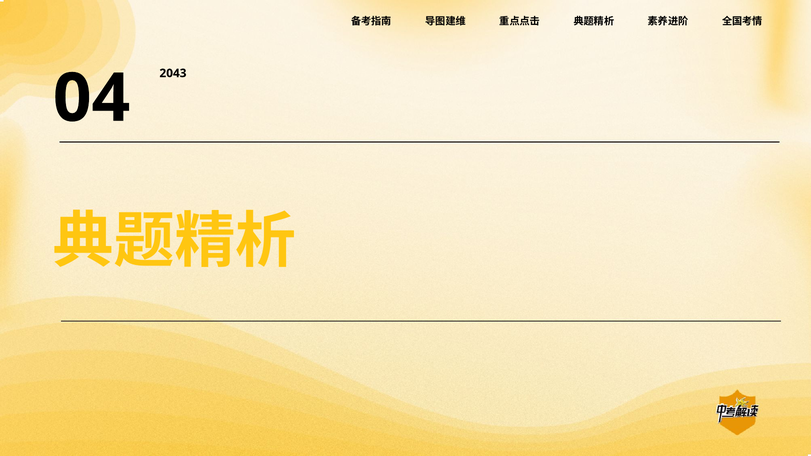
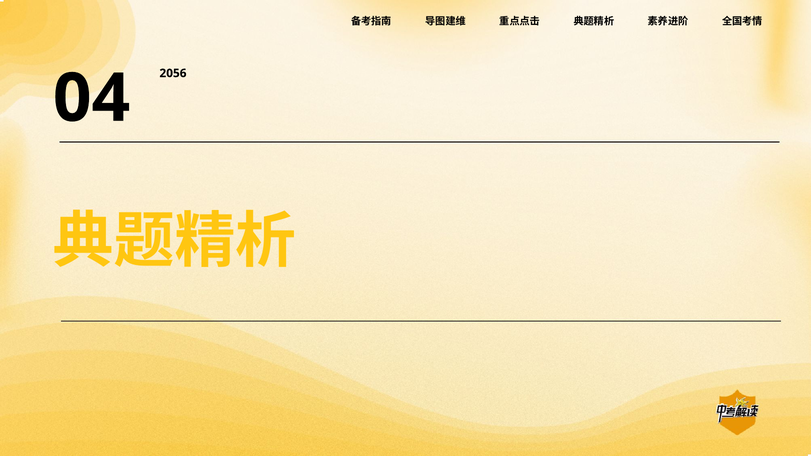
2043: 2043 -> 2056
